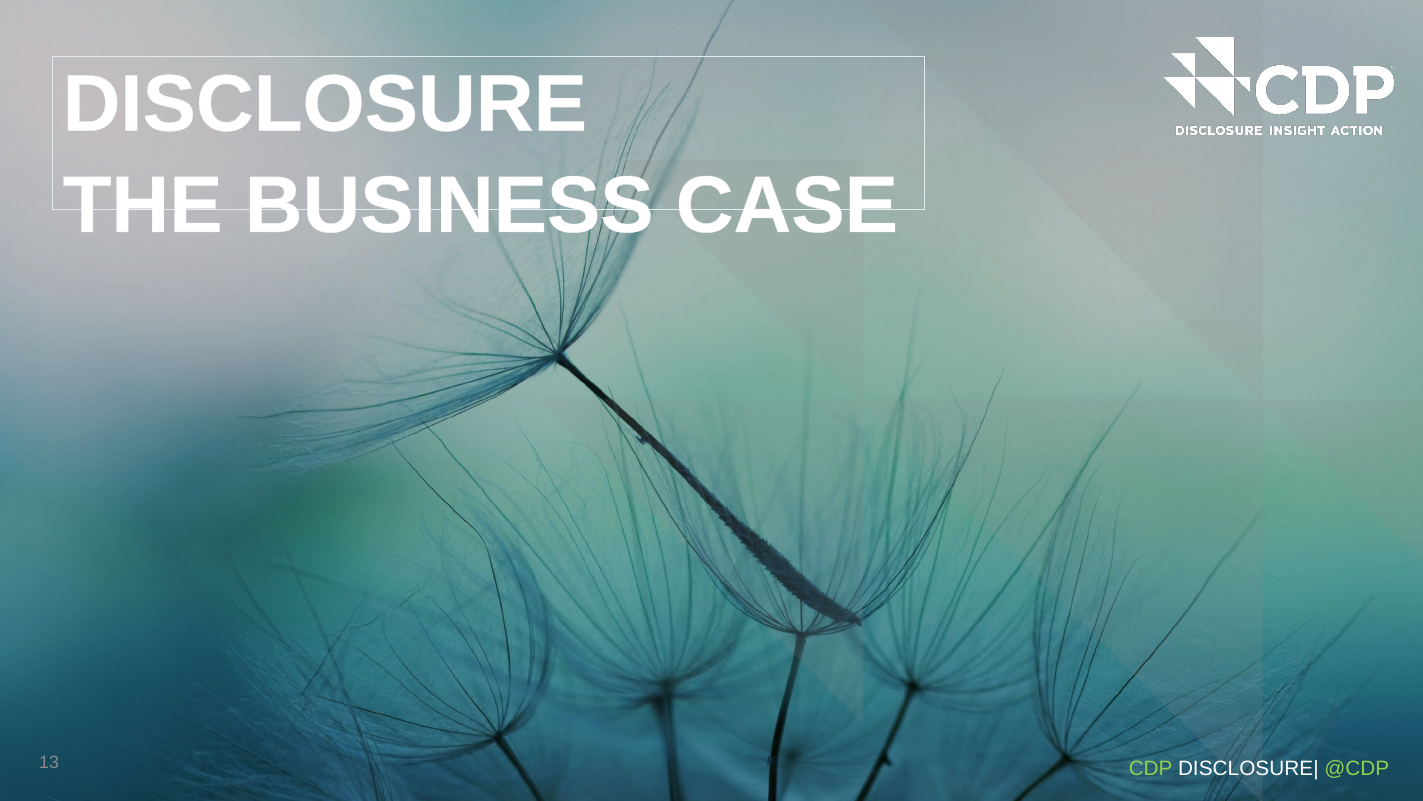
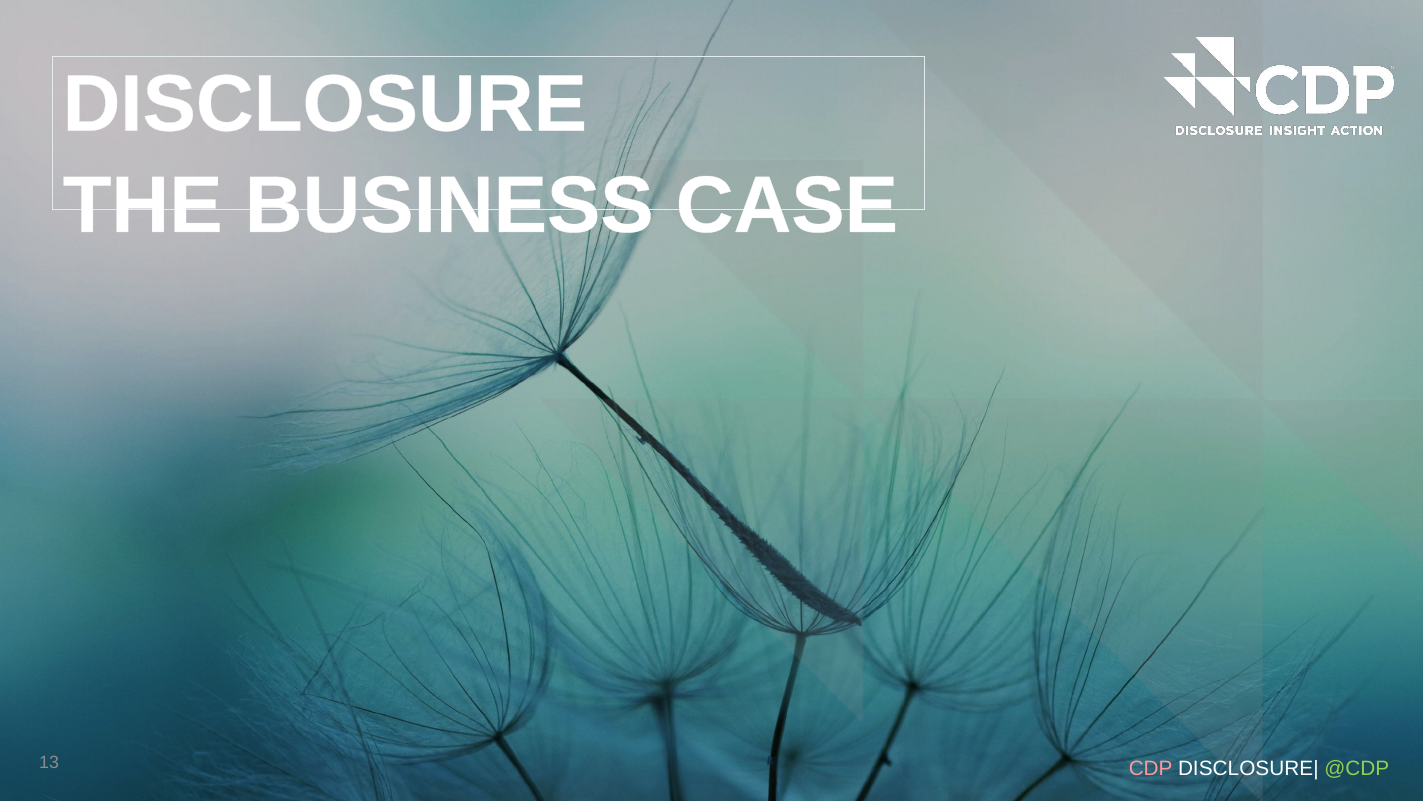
CDP colour: light green -> pink
